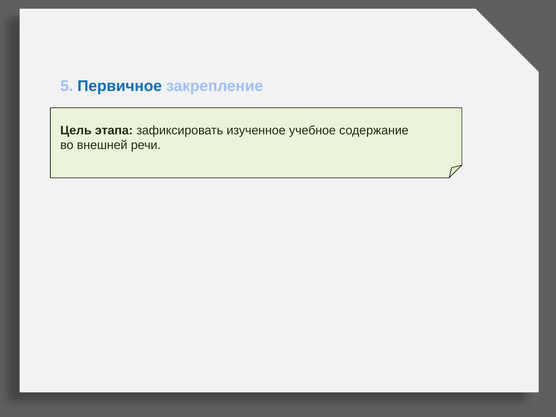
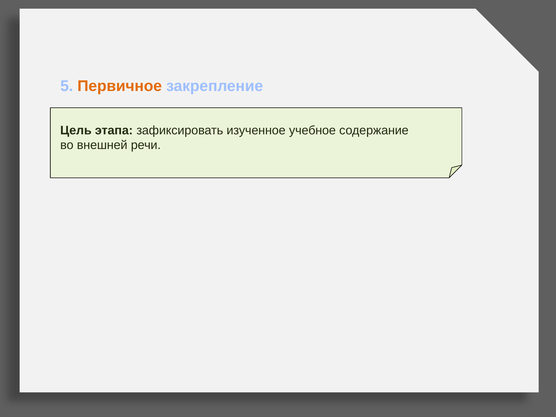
Первичное colour: blue -> orange
